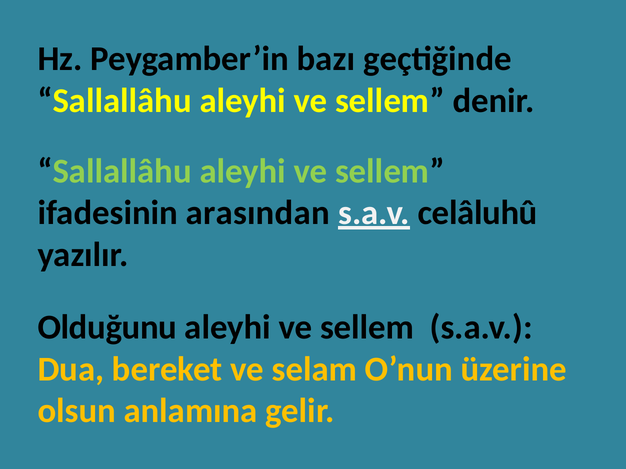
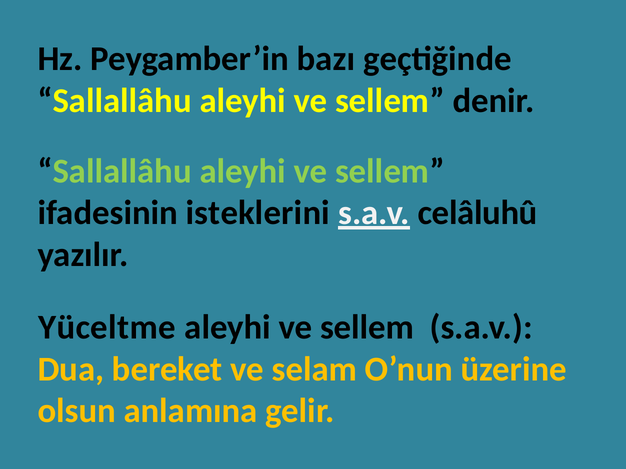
arasından: arasından -> isteklerini
Olduğunu: Olduğunu -> Yüceltme
